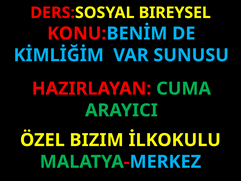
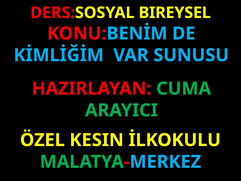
BIZIM: BIZIM -> KESIN
